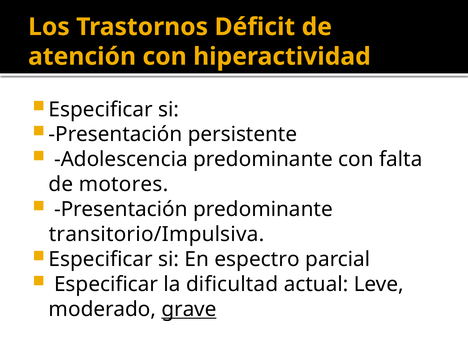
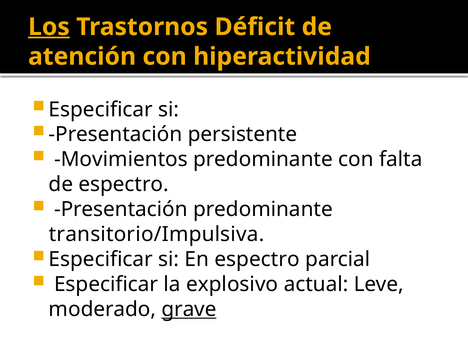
Los underline: none -> present
Adolescencia: Adolescencia -> Movimientos
de motores: motores -> espectro
dificultad: dificultad -> explosivo
